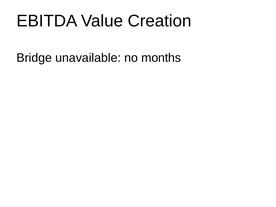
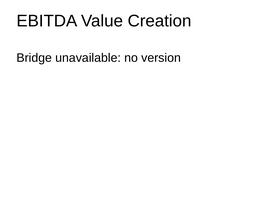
months: months -> version
